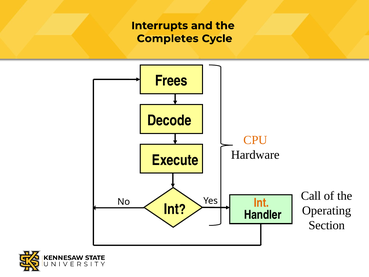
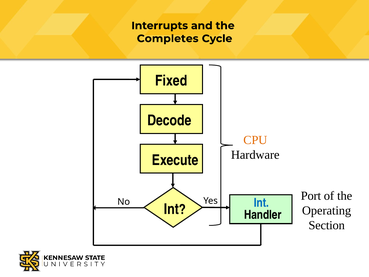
Frees: Frees -> Fixed
Call: Call -> Port
Int at (261, 203) colour: orange -> blue
